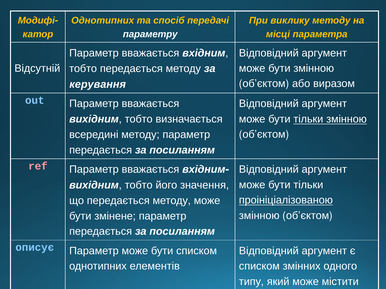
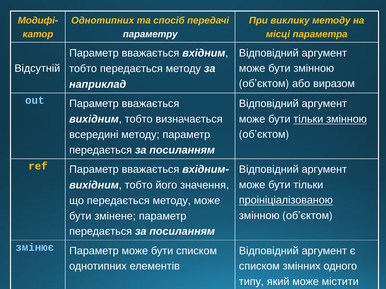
керування: керування -> наприклад
ref colour: pink -> yellow
описує: описує -> змінює
